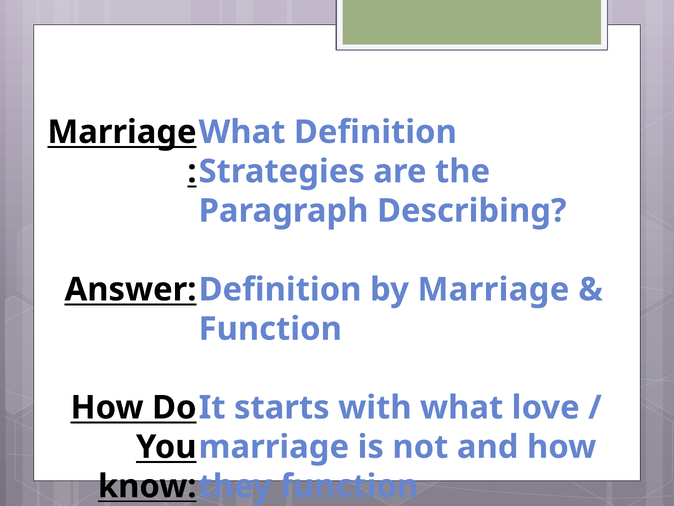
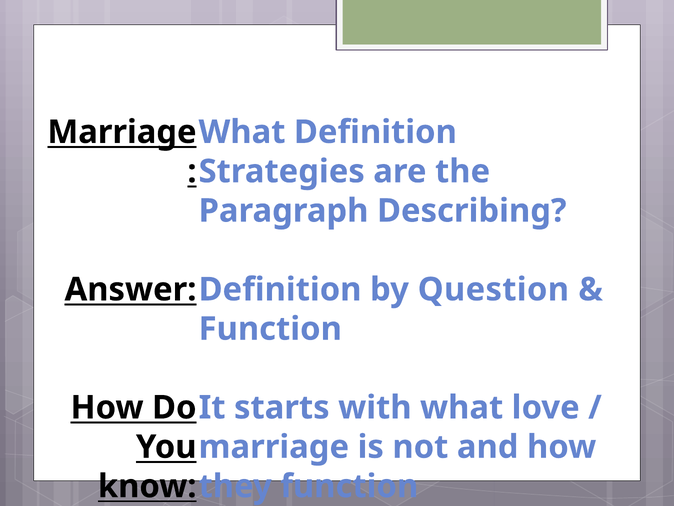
by Marriage: Marriage -> Question
